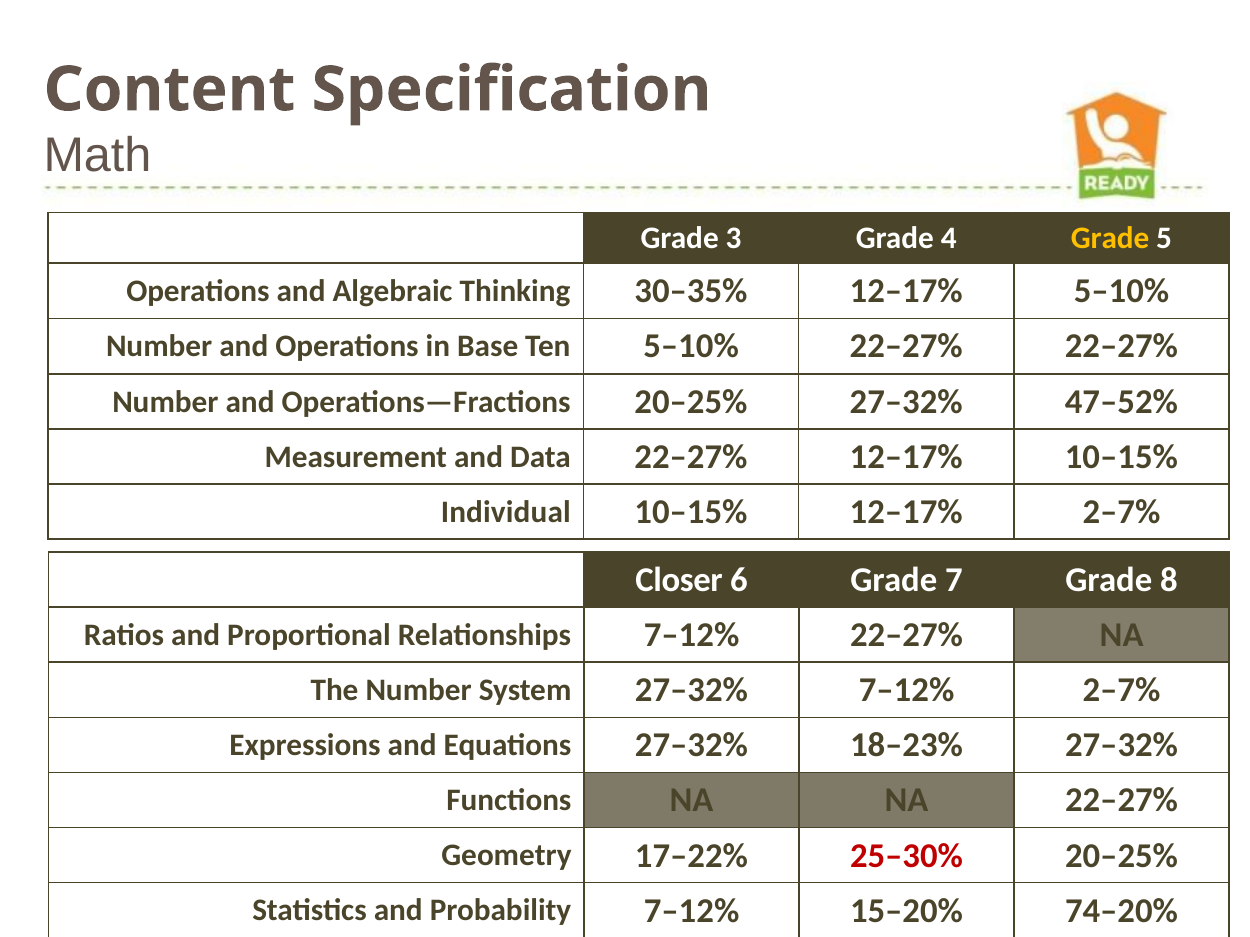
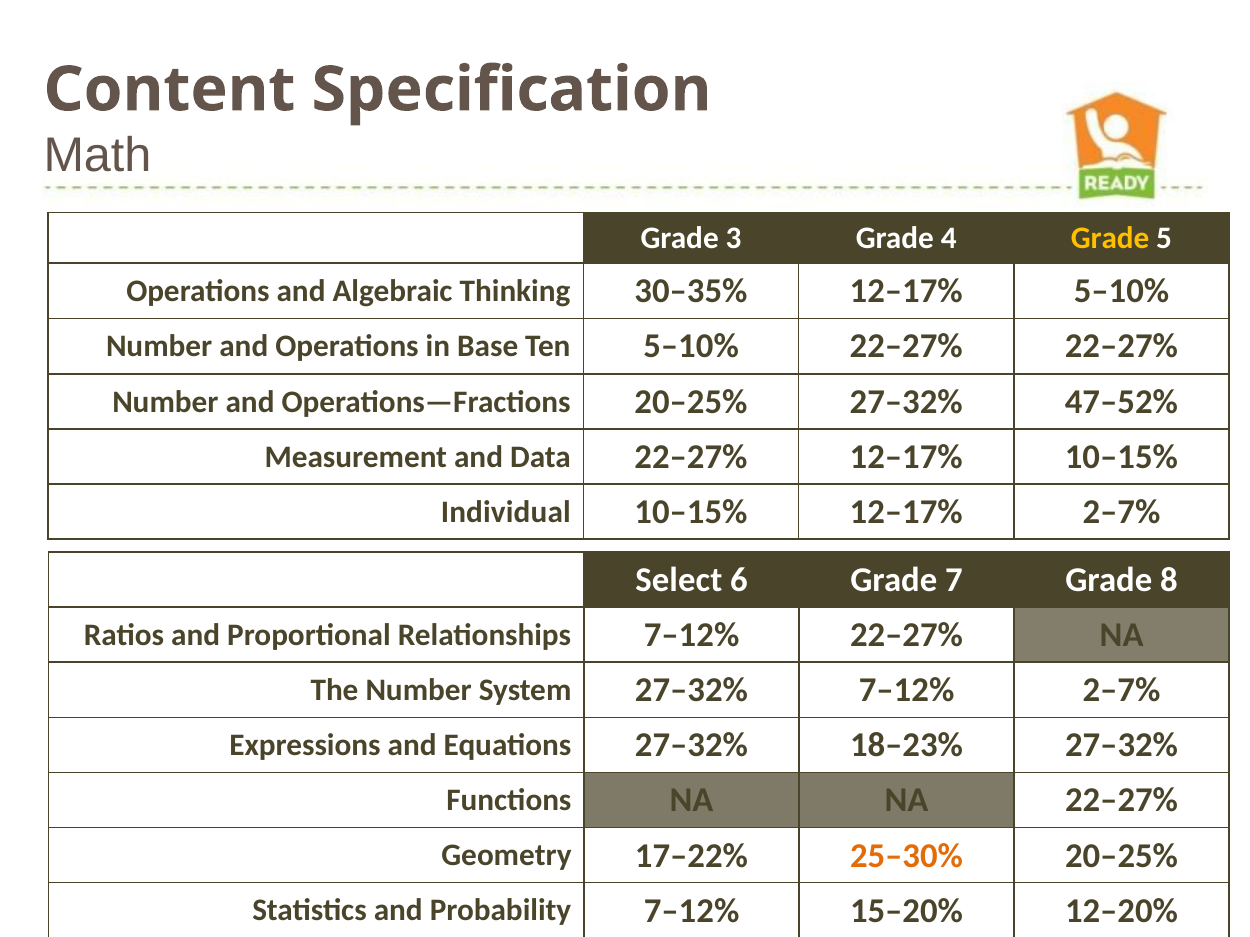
Closer: Closer -> Select
25–30% colour: red -> orange
74–20%: 74–20% -> 12–20%
